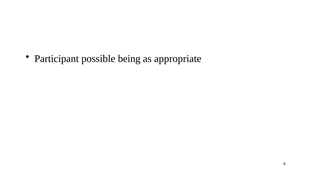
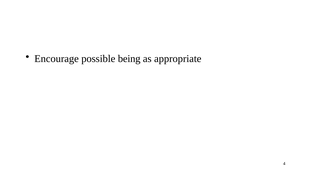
Participant: Participant -> Encourage
